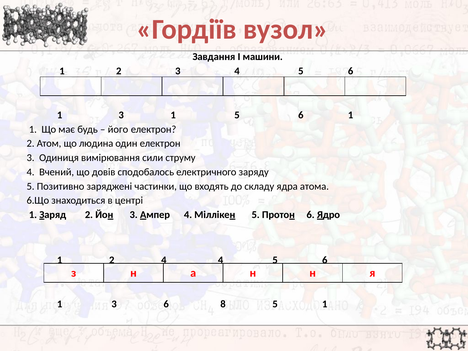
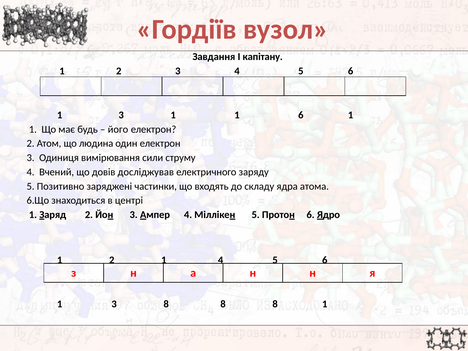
машини: машини -> капітану
3 1 5: 5 -> 1
сподобалось: сподобалось -> досліджував
2 4: 4 -> 1
3 6: 6 -> 8
5 at (275, 304): 5 -> 8
